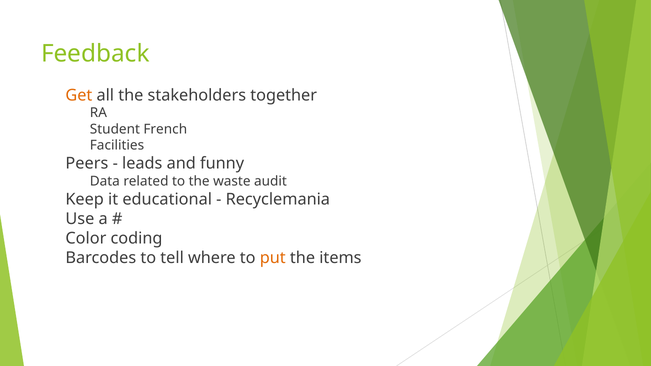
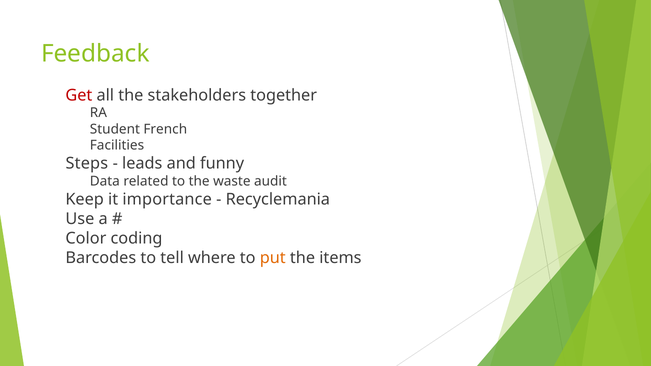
Get colour: orange -> red
Peers: Peers -> Steps
educational: educational -> importance
